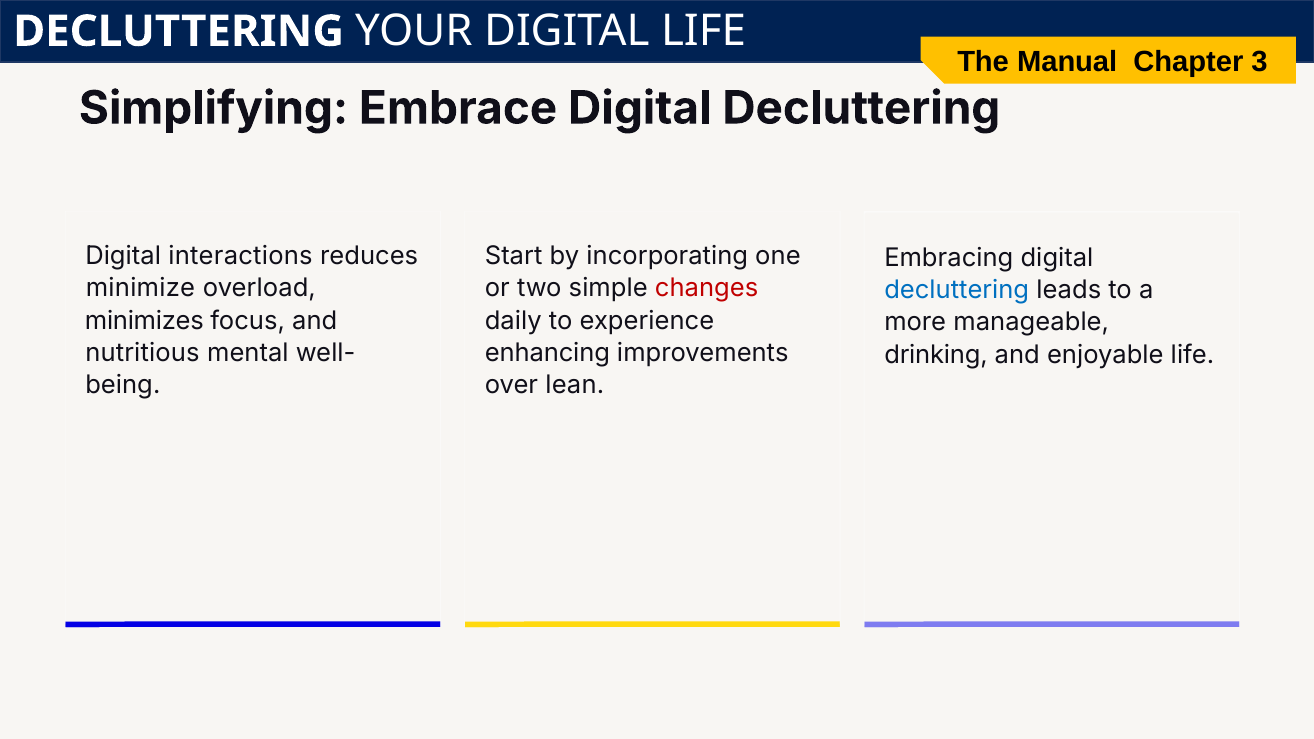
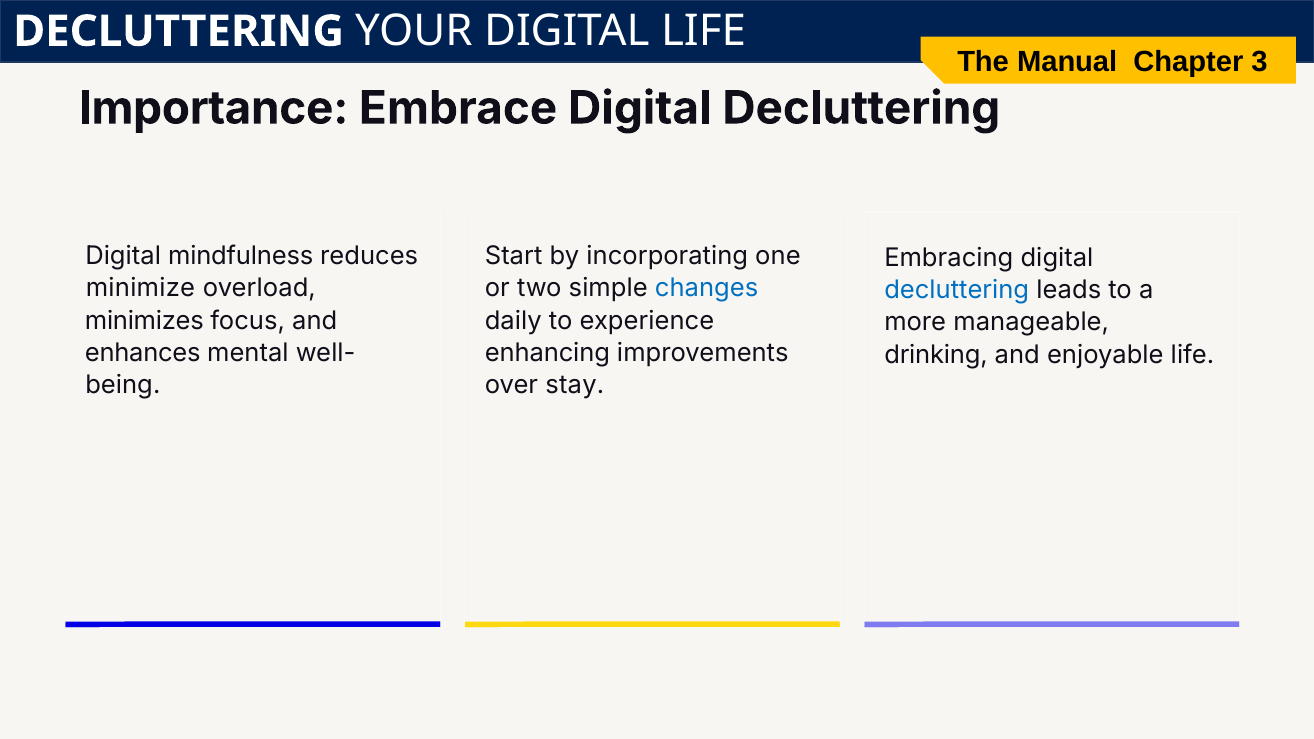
Simplifying: Simplifying -> Importance
interactions: interactions -> mindfulness
changes colour: red -> blue
nutritious: nutritious -> enhances
lean: lean -> stay
